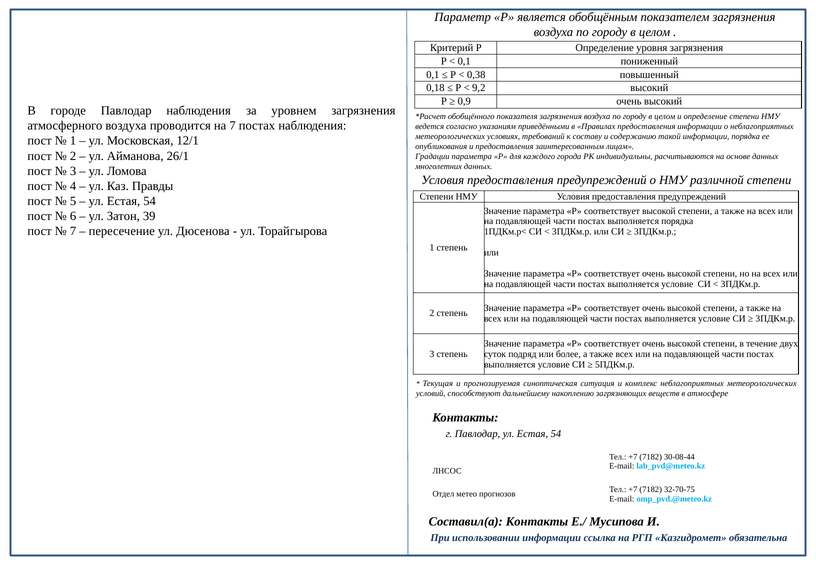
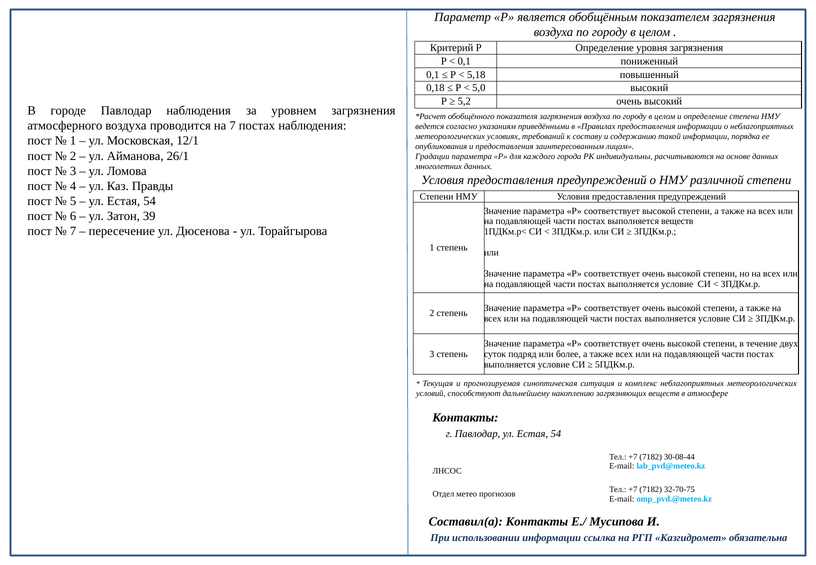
0,38: 0,38 -> 5,18
9,2: 9,2 -> 5,0
0,9: 0,9 -> 5,2
выполняется порядка: порядка -> веществ
